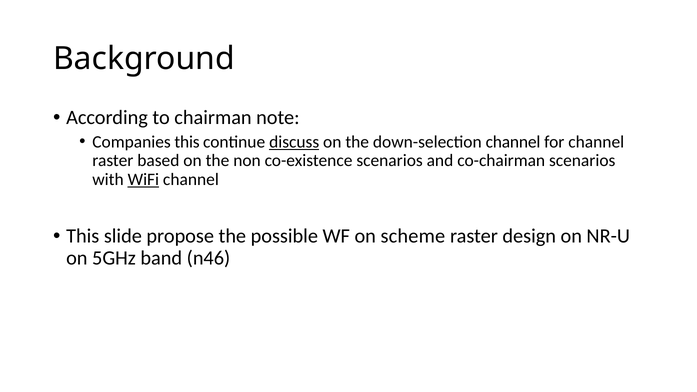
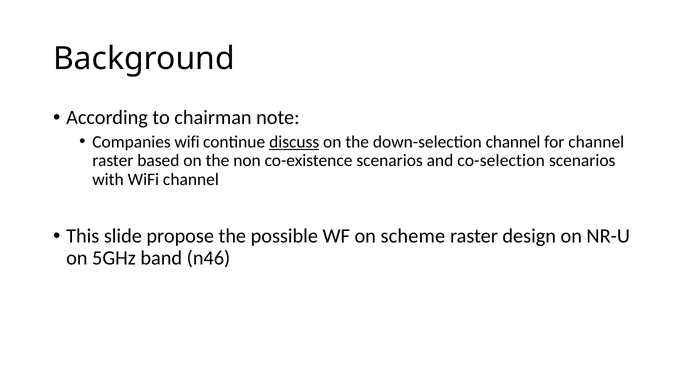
Companies this: this -> wifi
co-chairman: co-chairman -> co-selection
WiFi at (143, 179) underline: present -> none
